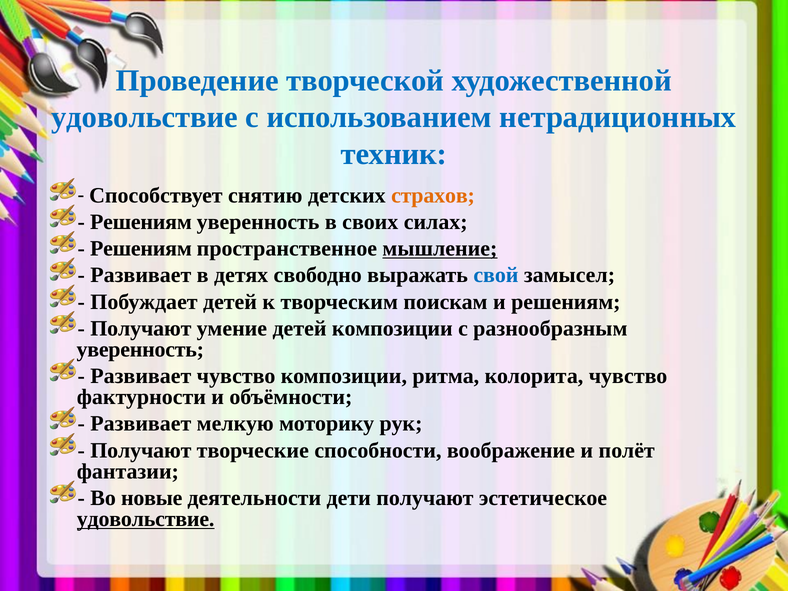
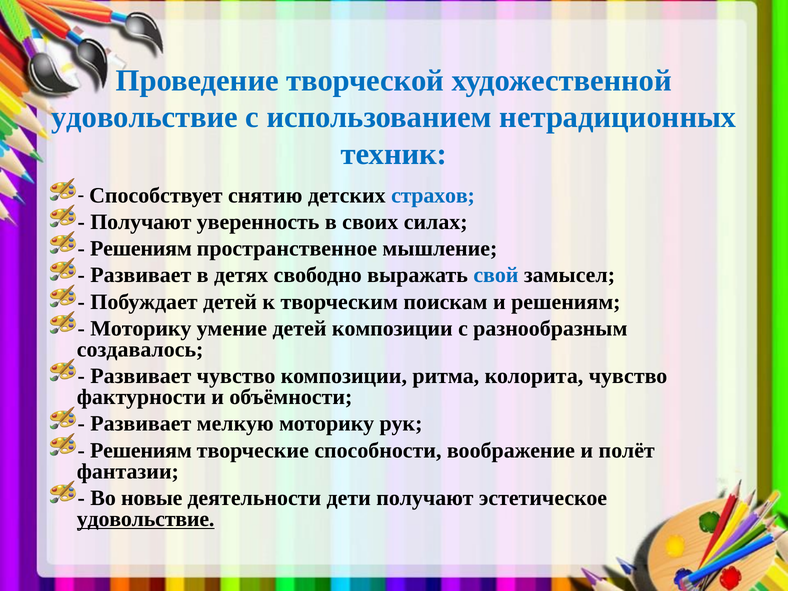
страхов colour: orange -> blue
Решениям at (141, 222): Решениям -> Получают
мышление underline: present -> none
Получают at (141, 328): Получают -> Моторику
уверенность at (140, 349): уверенность -> создавалось
Получают at (141, 450): Получают -> Решениям
